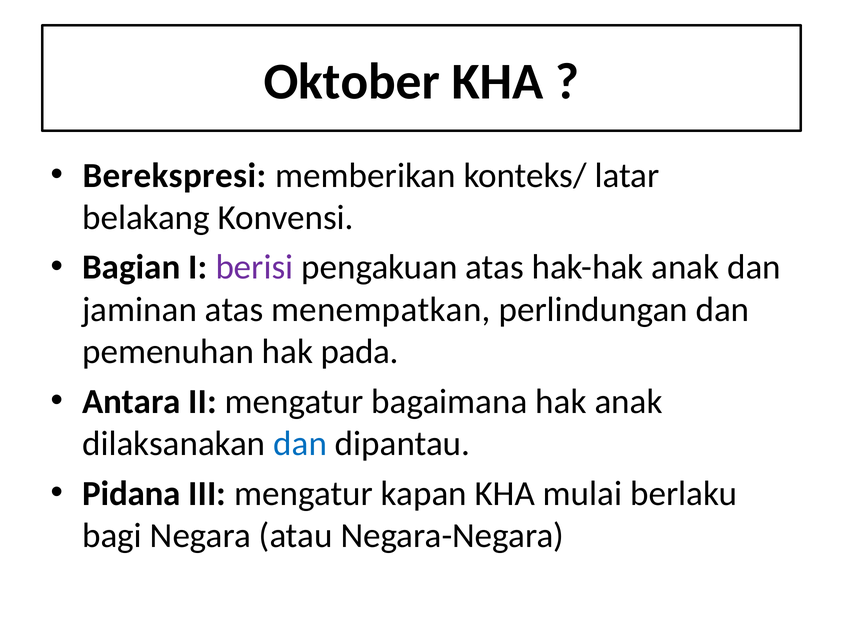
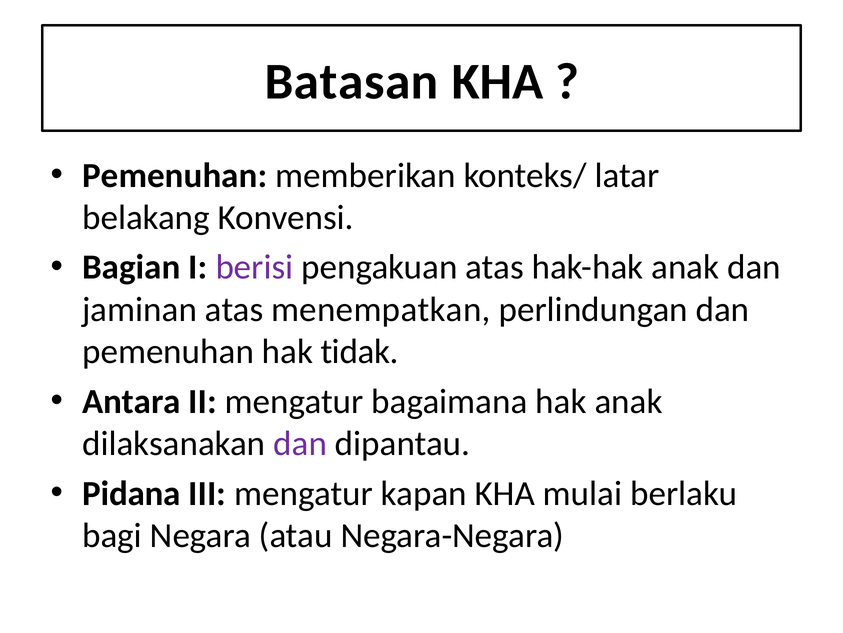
Oktober: Oktober -> Batasan
Berekspresi at (175, 175): Berekspresi -> Pemenuhan
pada: pada -> tidak
dan at (300, 443) colour: blue -> purple
